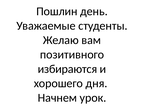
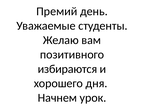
Пошлин: Пошлин -> Премий
